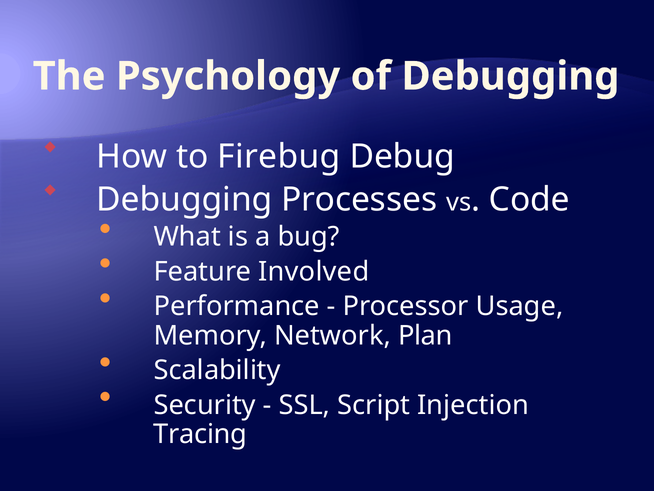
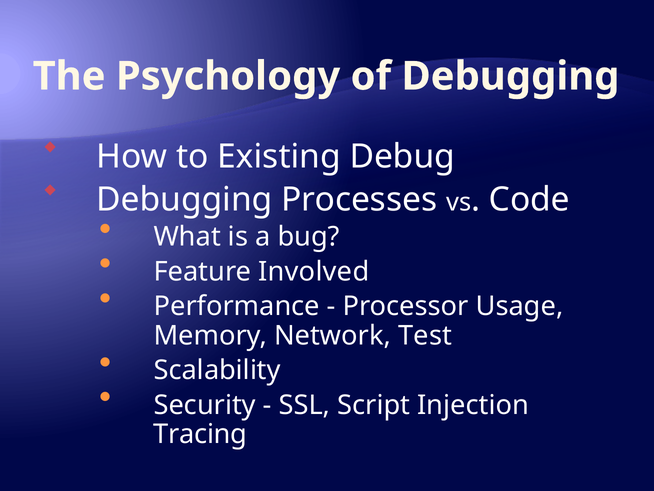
Firebug: Firebug -> Existing
Plan: Plan -> Test
